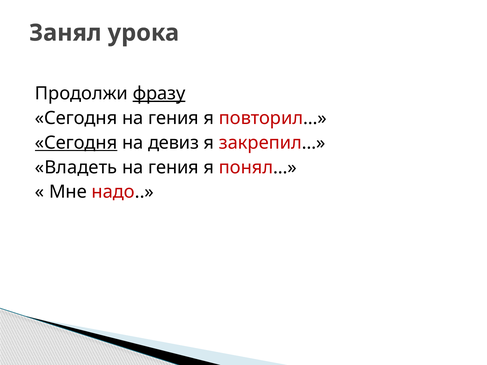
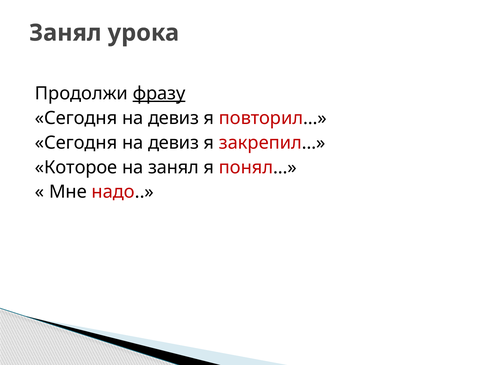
гения at (174, 118): гения -> девиз
Сегодня at (76, 143) underline: present -> none
Владеть: Владеть -> Которое
гения at (174, 167): гения -> занял
